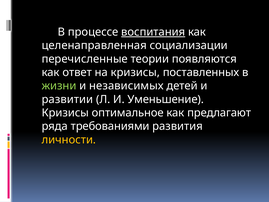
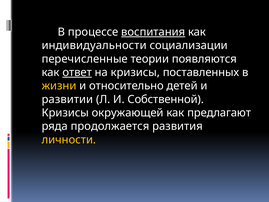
целенаправленная: целенаправленная -> индивидуальности
ответ underline: none -> present
жизни colour: light green -> yellow
независимых: независимых -> относительно
Уменьшение: Уменьшение -> Собственной
оптимальное: оптимальное -> окружающей
требованиями: требованиями -> продолжается
